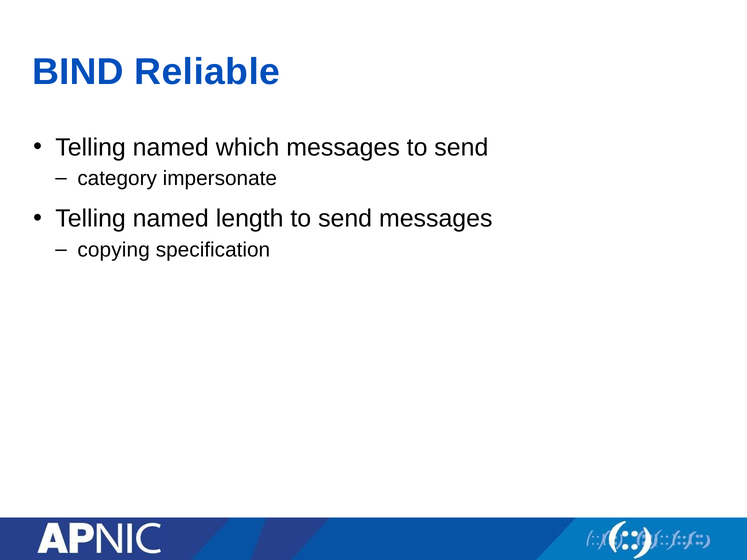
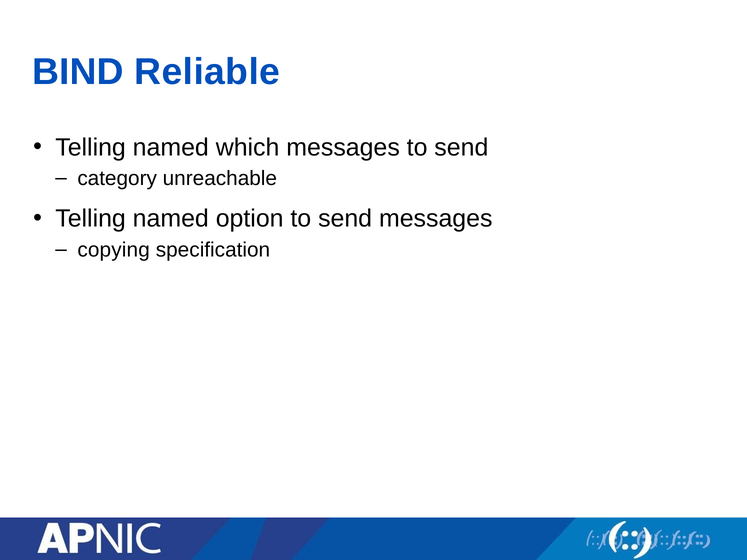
impersonate: impersonate -> unreachable
length: length -> option
